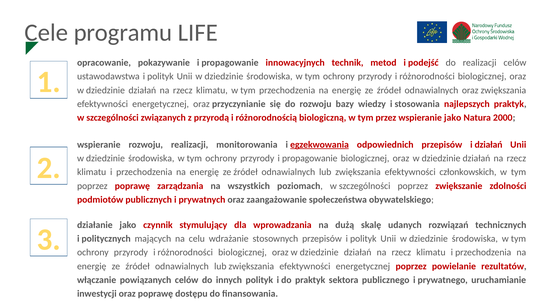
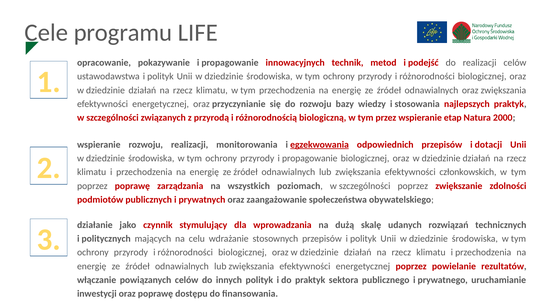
wspieranie jako: jako -> etap
i działań: działań -> dotacji
